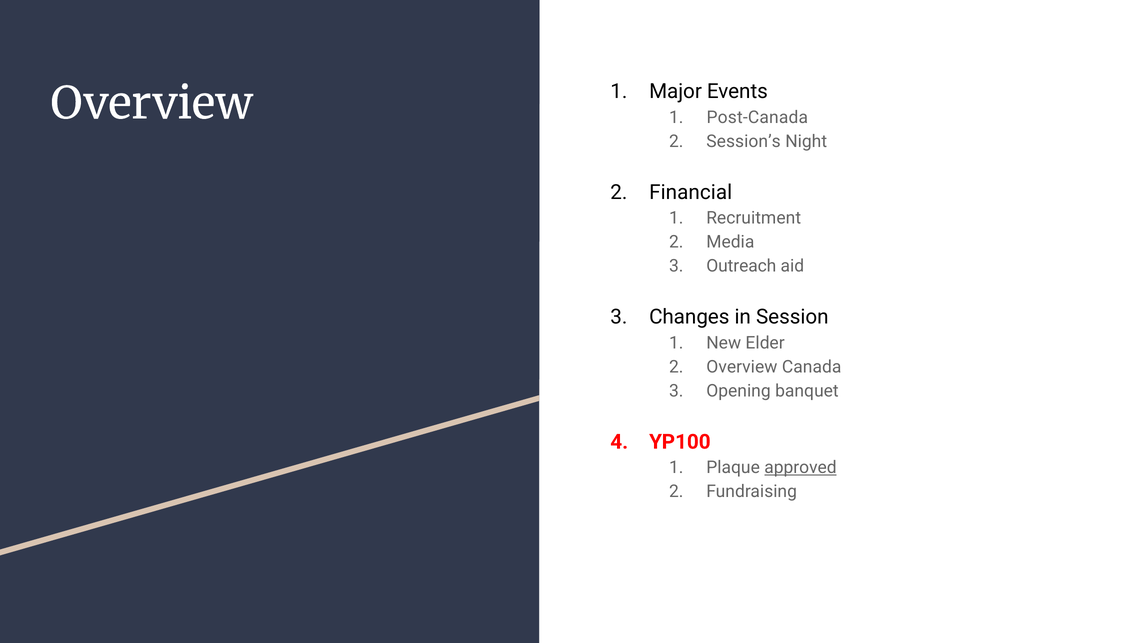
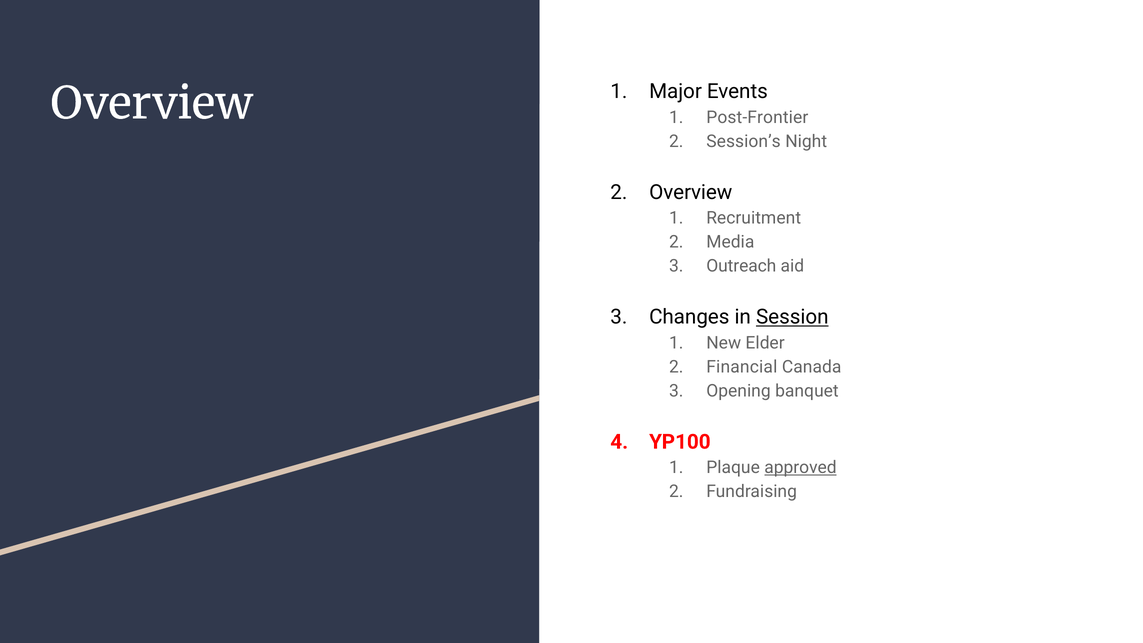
Post-Canada: Post-Canada -> Post-Frontier
Financial at (691, 192): Financial -> Overview
Session underline: none -> present
Overview at (742, 367): Overview -> Financial
